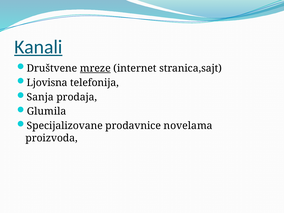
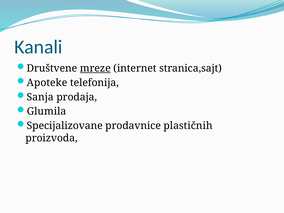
Kanali underline: present -> none
Ljovisna: Ljovisna -> Apoteke
novelama: novelama -> plastičnih
